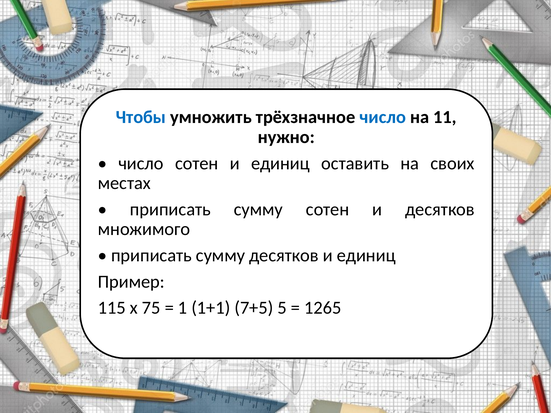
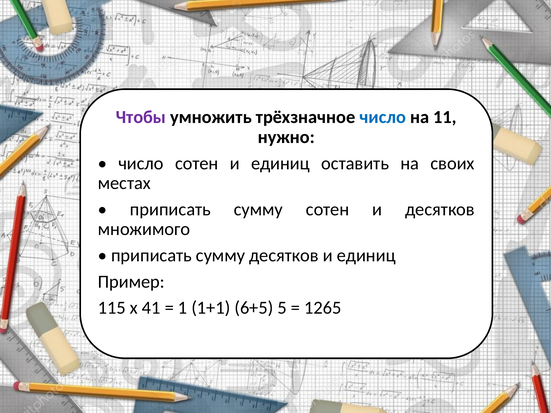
Чтобы colour: blue -> purple
75: 75 -> 41
7+5: 7+5 -> 6+5
